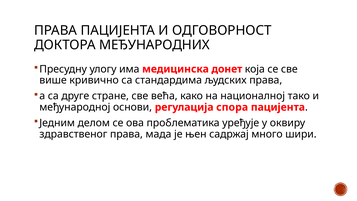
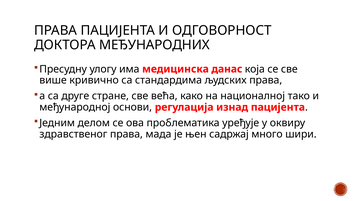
донет: донет -> данас
спора: спора -> изнад
